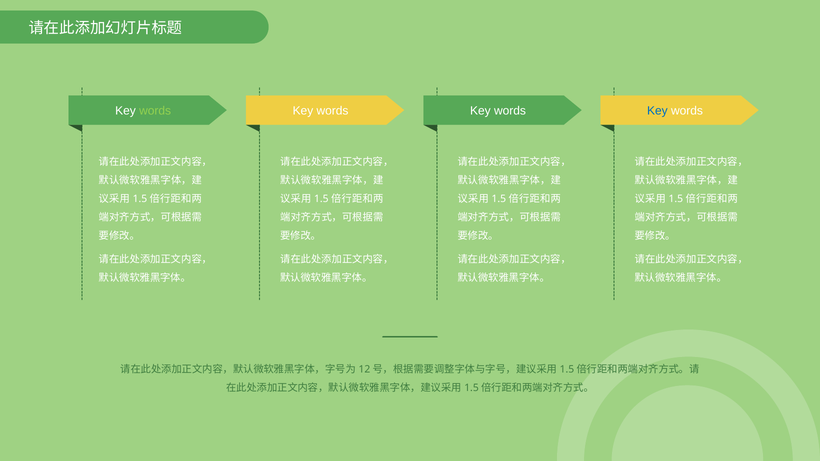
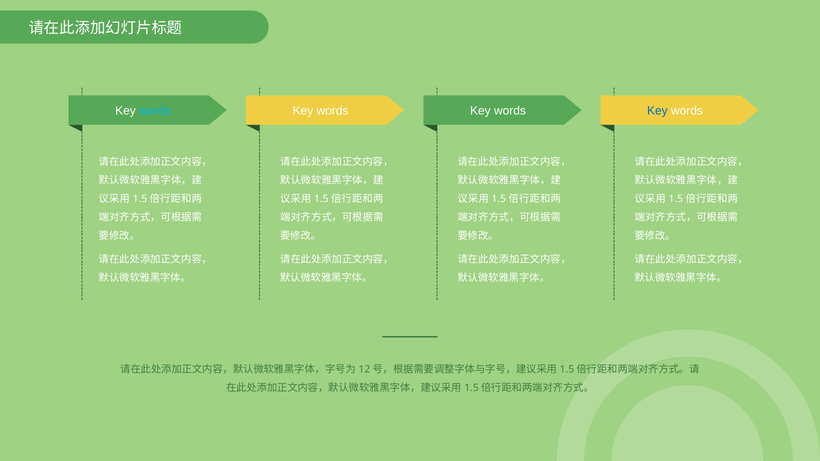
words at (155, 111) colour: light green -> light blue
